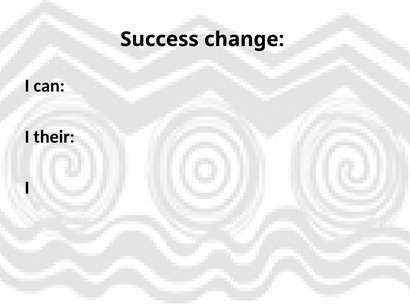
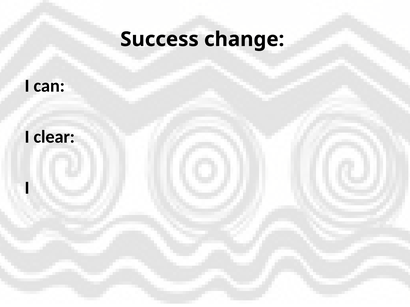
their: their -> clear
